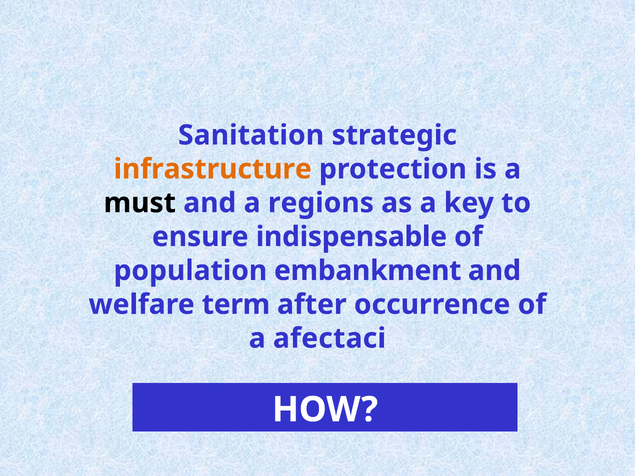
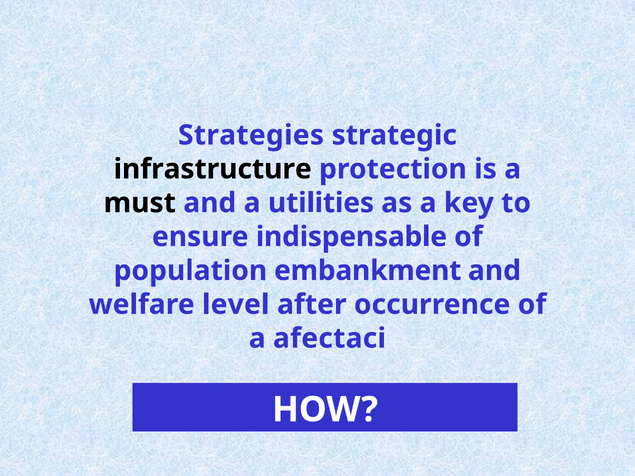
Sanitation: Sanitation -> Strategies
infrastructure colour: orange -> black
regions: regions -> utilities
term: term -> level
